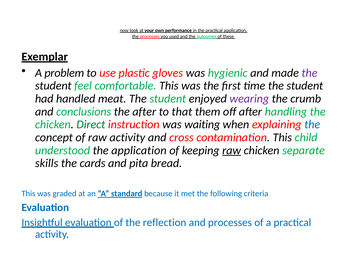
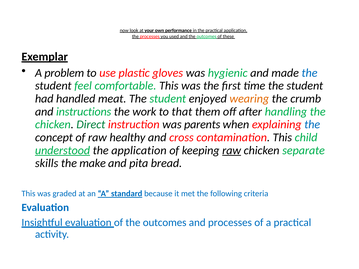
the at (310, 73) colour: purple -> blue
wearing colour: purple -> orange
conclusions: conclusions -> instructions
the after: after -> work
waiting: waiting -> parents
raw activity: activity -> healthy
understood underline: none -> present
cards: cards -> make
of the reflection: reflection -> outcomes
